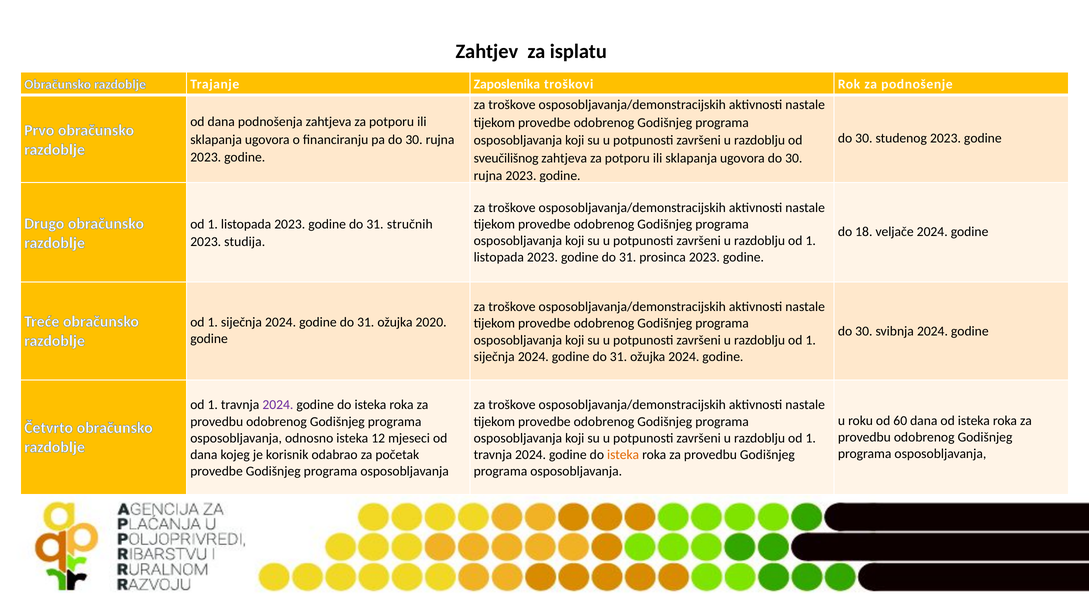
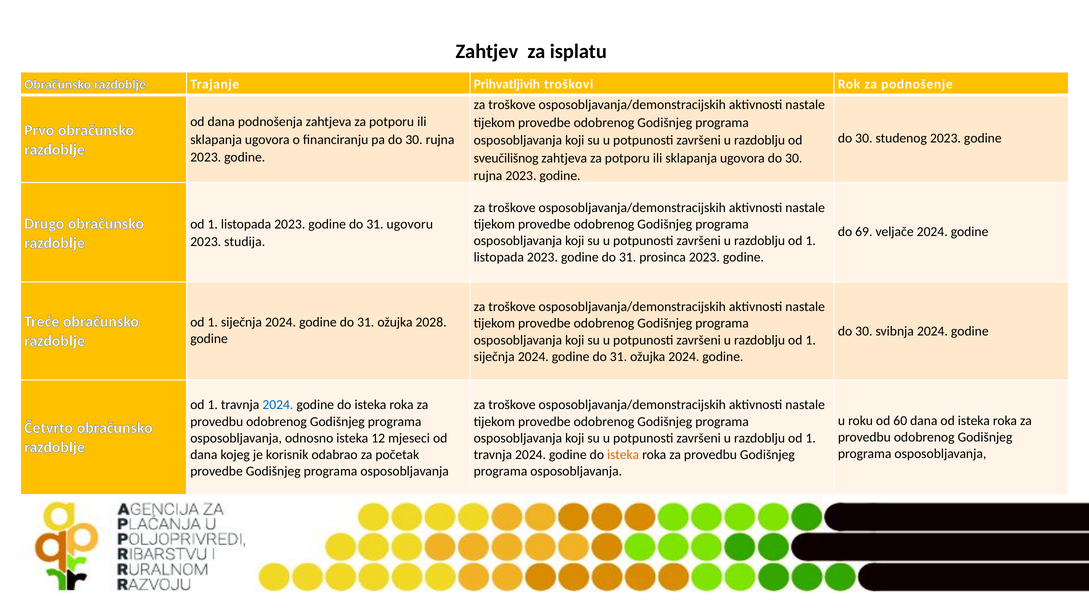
Zaposlenika: Zaposlenika -> Prihvatljivih
stručnih: stručnih -> ugovoru
18: 18 -> 69
2020: 2020 -> 2028
2024 at (278, 405) colour: purple -> blue
